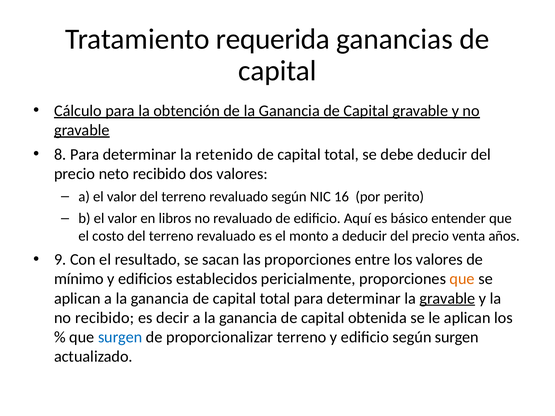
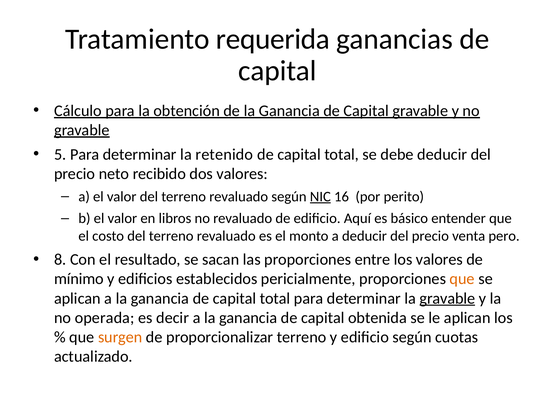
8: 8 -> 5
NIC underline: none -> present
años: años -> pero
9: 9 -> 8
no recibido: recibido -> operada
surgen at (120, 337) colour: blue -> orange
según surgen: surgen -> cuotas
